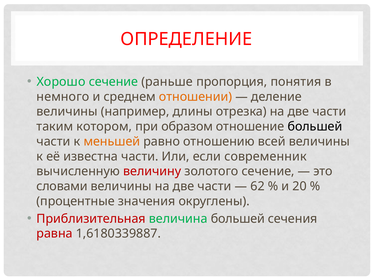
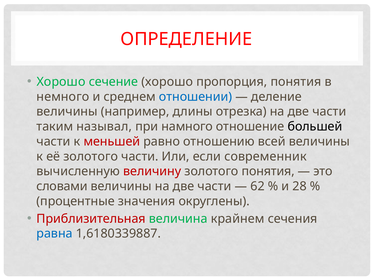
сечение раньше: раньше -> хорошо
отношении colour: orange -> blue
котором: котором -> называл
образом: образом -> намного
меньшей colour: orange -> red
её известна: известна -> золотого
золотого сечение: сечение -> понятия
20: 20 -> 28
величина большей: большей -> крайнем
равна colour: red -> blue
